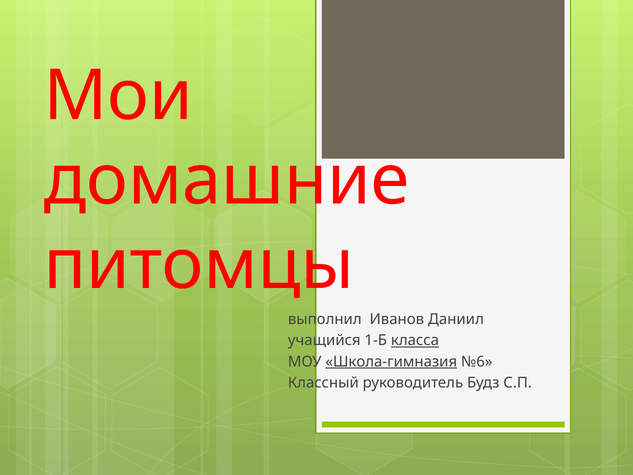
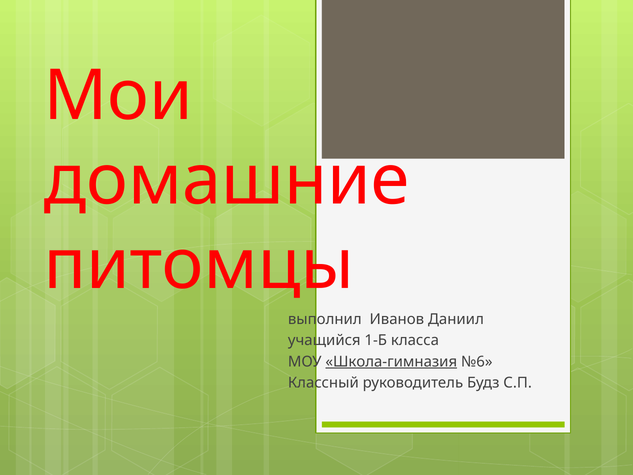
класса underline: present -> none
